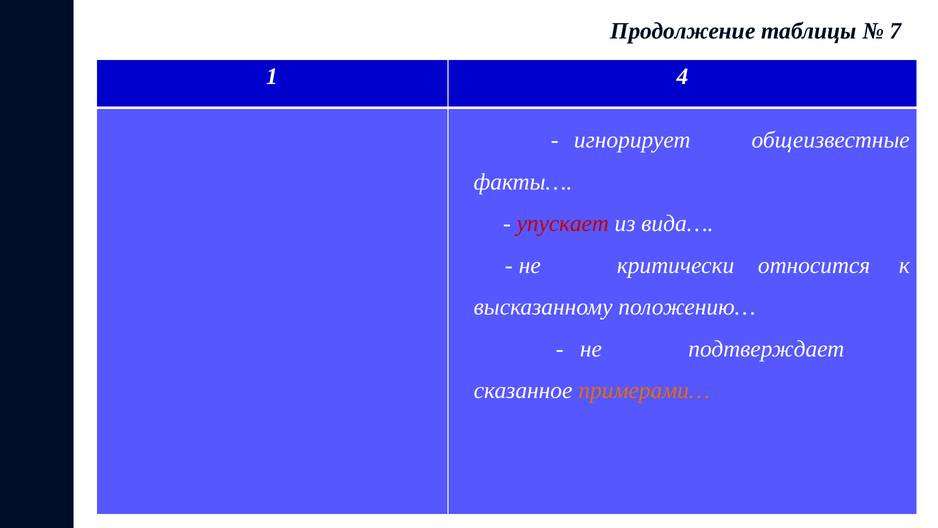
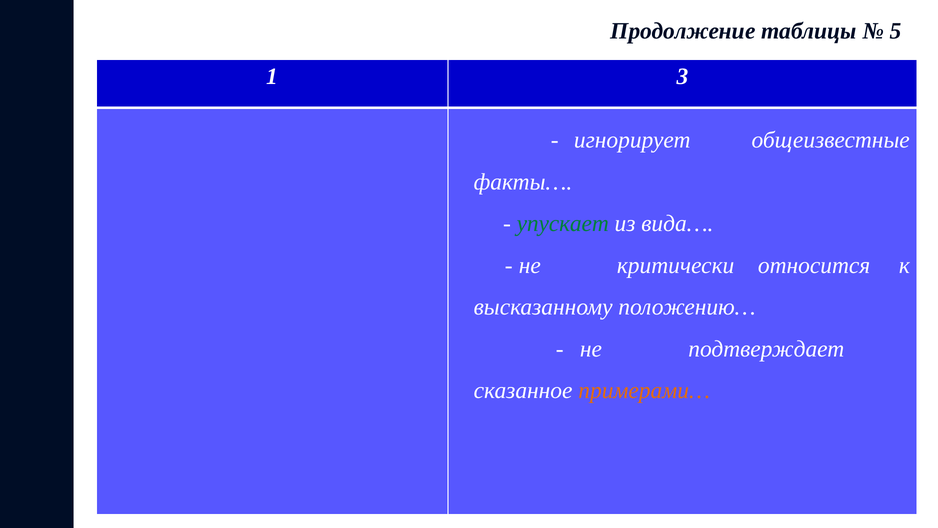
7: 7 -> 5
4: 4 -> 3
упускает colour: red -> green
